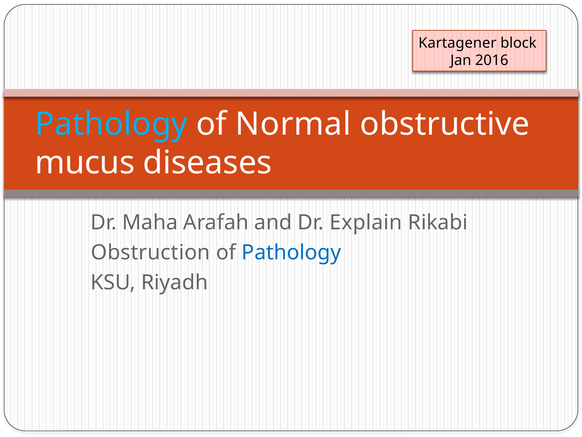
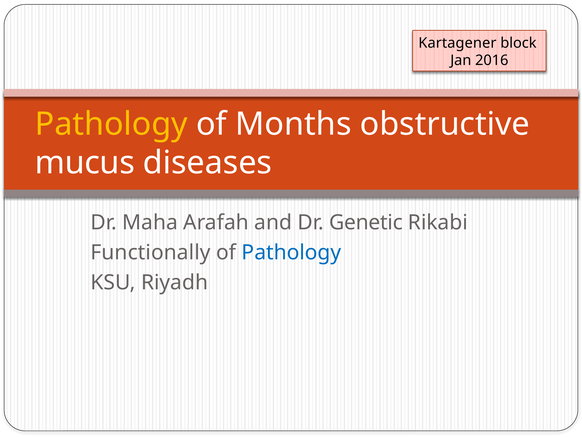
Pathology at (111, 124) colour: light blue -> yellow
Normal: Normal -> Months
Explain: Explain -> Genetic
Obstruction: Obstruction -> Functionally
